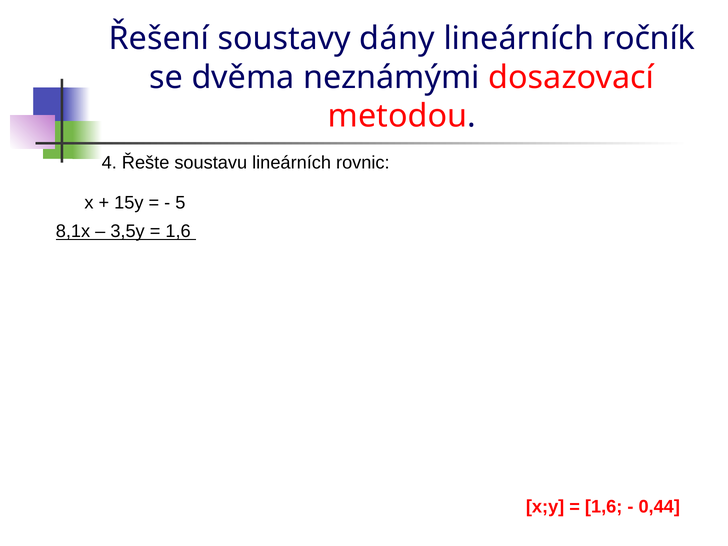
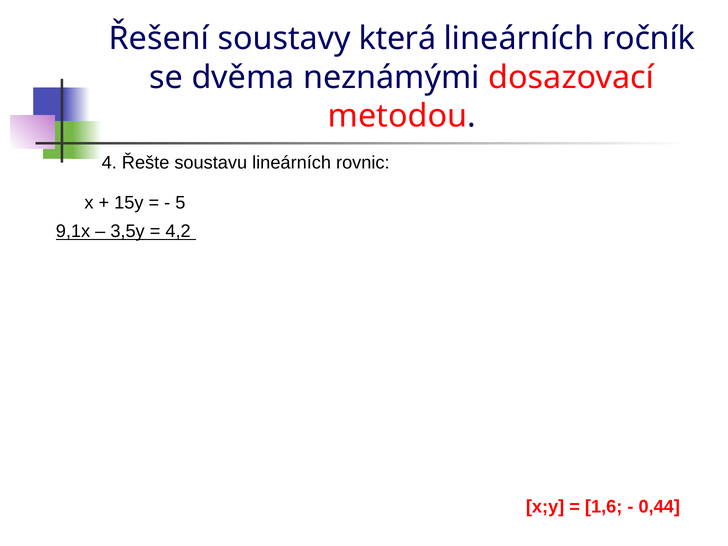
dány: dány -> která
8,1x: 8,1x -> 9,1x
1,6 at (178, 231): 1,6 -> 4,2
